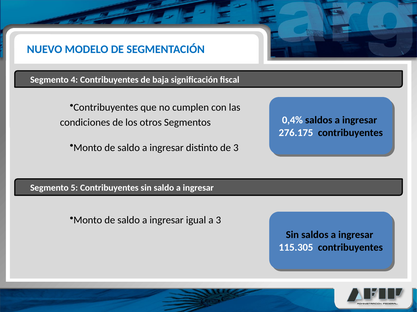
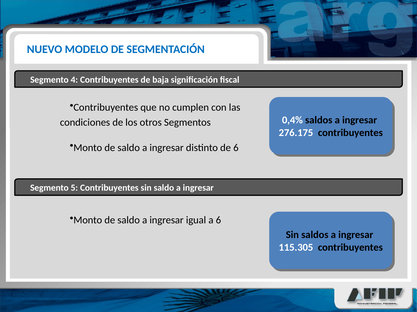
de 3: 3 -> 6
a 3: 3 -> 6
